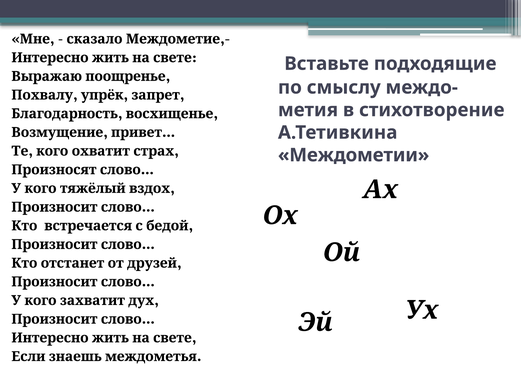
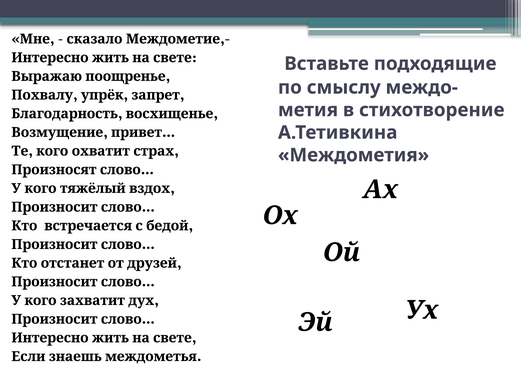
Междометии: Междометии -> Междометия
